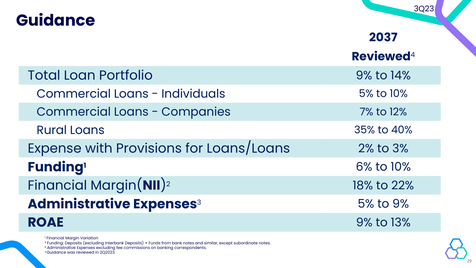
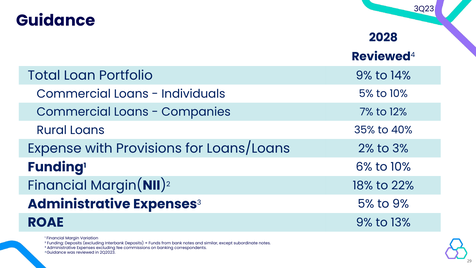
2037: 2037 -> 2028
